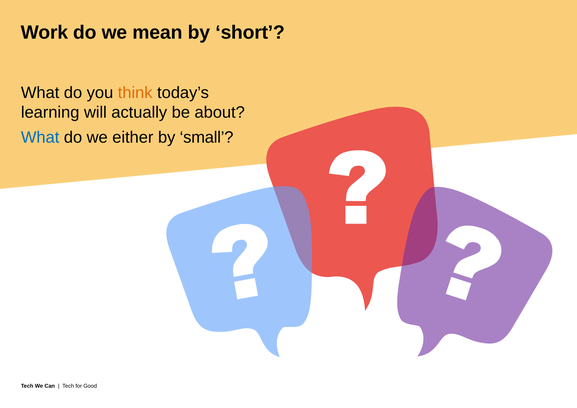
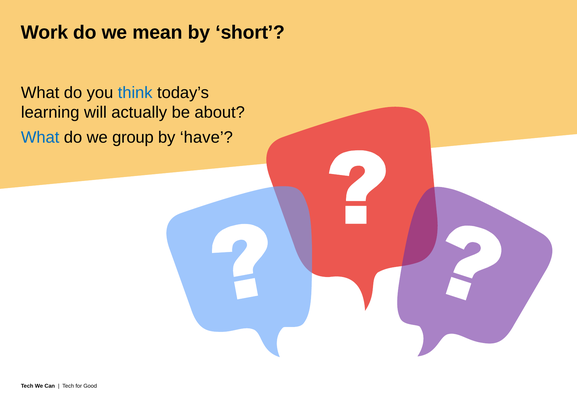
think colour: orange -> blue
either: either -> group
small: small -> have
